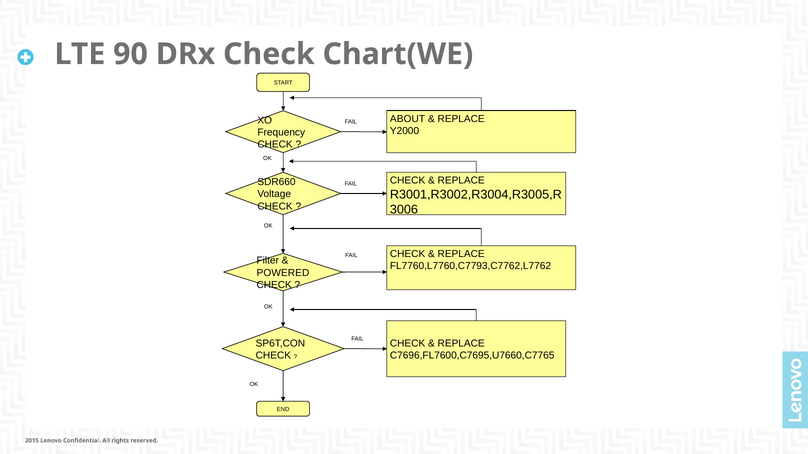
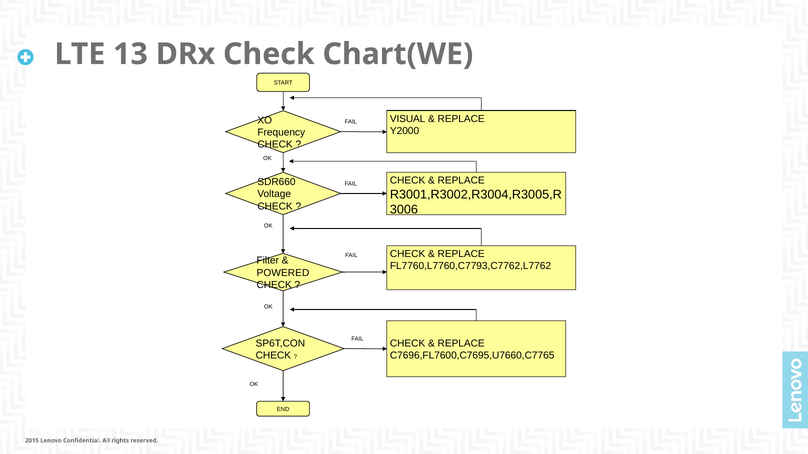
90: 90 -> 13
ABOUT: ABOUT -> VISUAL
